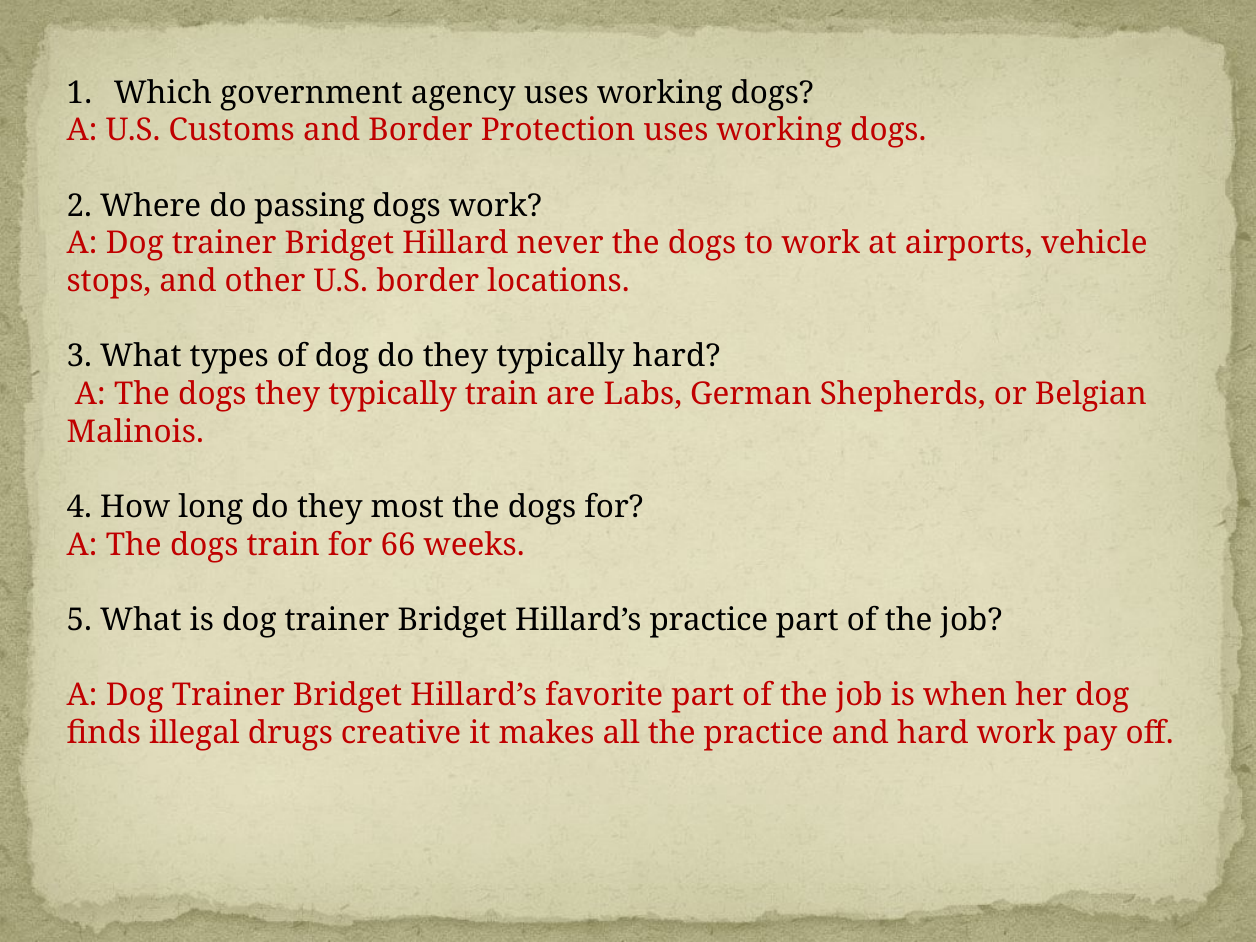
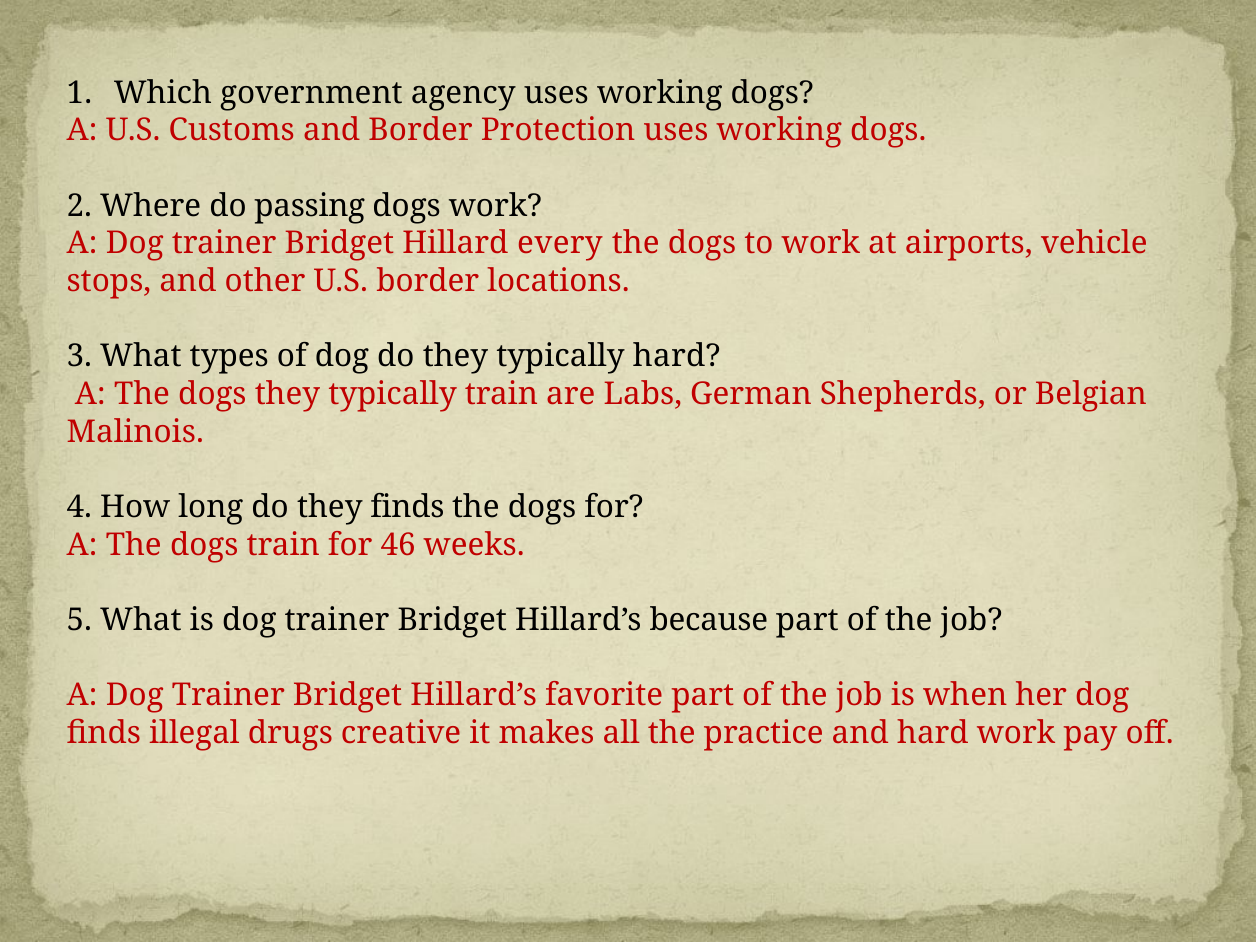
never: never -> every
they most: most -> finds
66: 66 -> 46
Hillard’s practice: practice -> because
